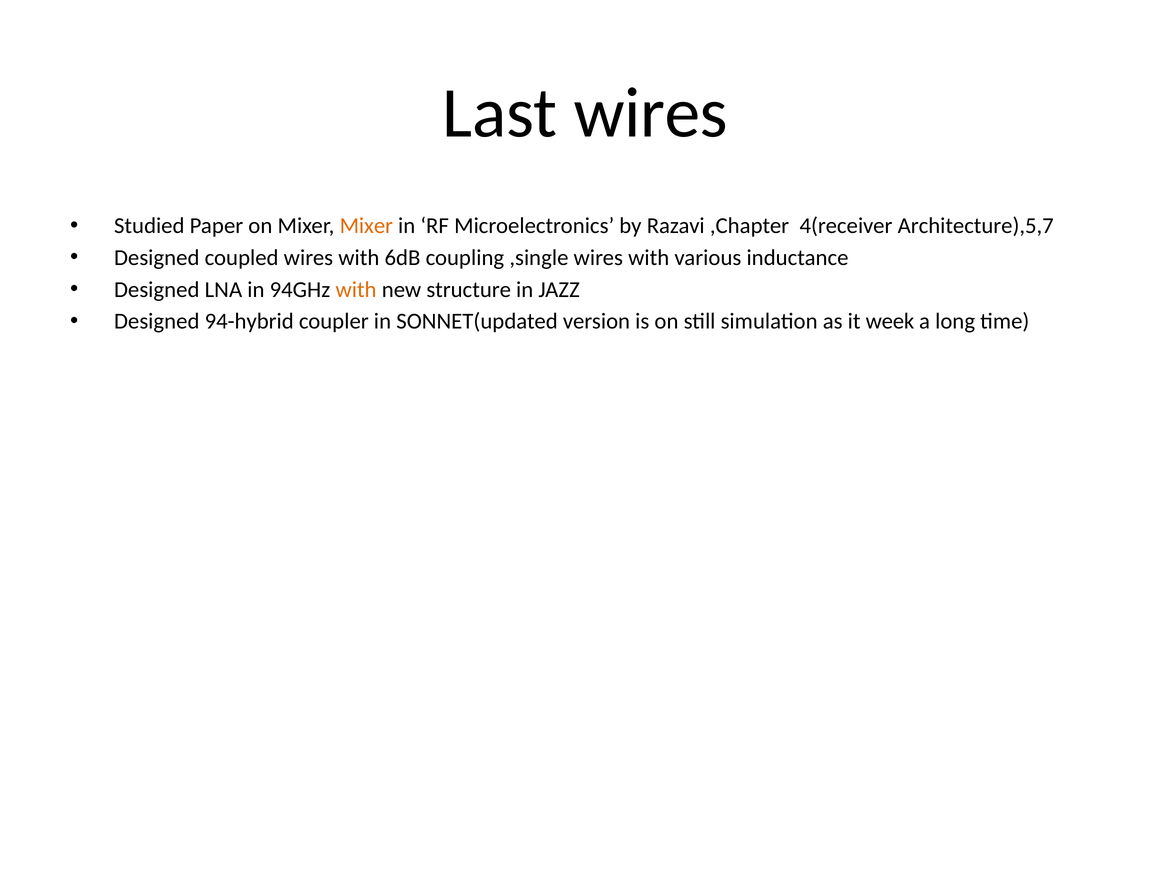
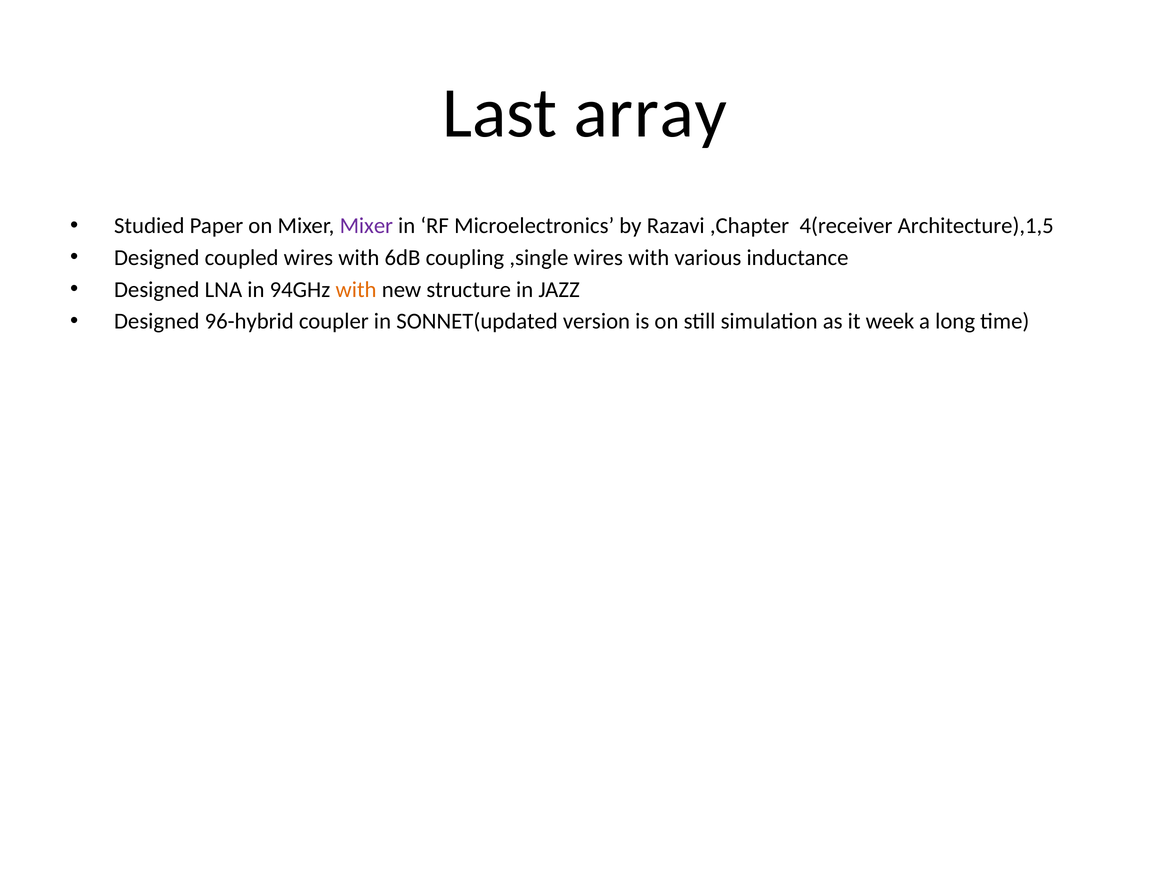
Last wires: wires -> array
Mixer at (366, 226) colour: orange -> purple
Architecture),5,7: Architecture),5,7 -> Architecture),1,5
94-hybrid: 94-hybrid -> 96-hybrid
